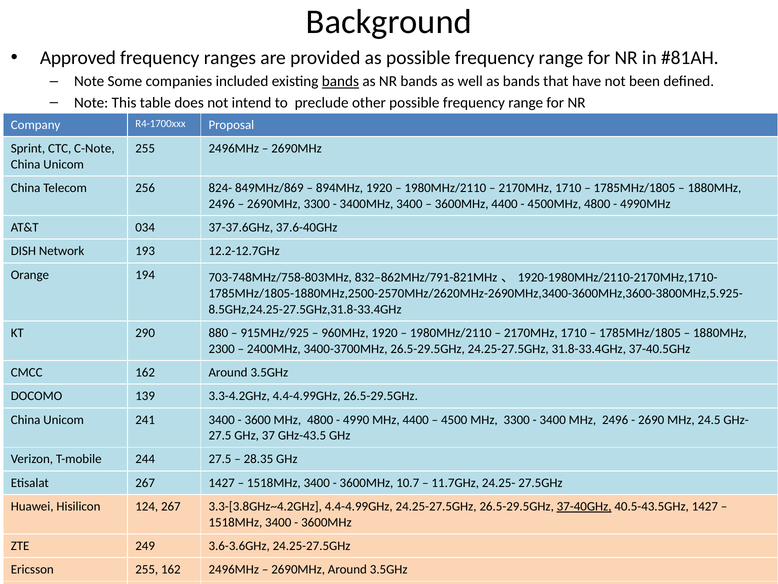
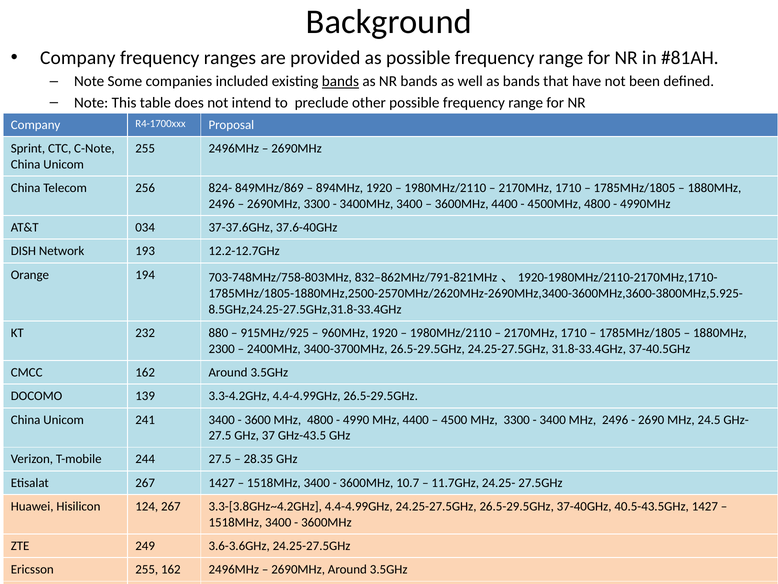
Approved at (78, 58): Approved -> Company
290: 290 -> 232
37-40GHz underline: present -> none
